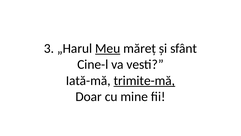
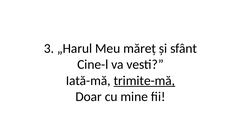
Meu underline: present -> none
